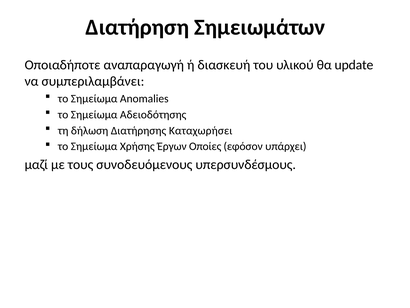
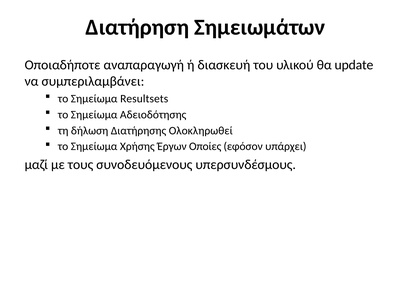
Anomalies: Anomalies -> Resultsets
Καταχωρήσει: Καταχωρήσει -> Ολοκληρωθεί
